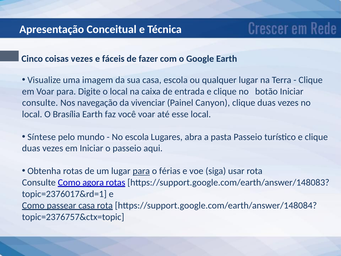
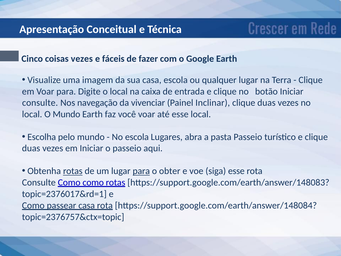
Canyon: Canyon -> Inclinar
O Brasília: Brasília -> Mundo
Síntese: Síntese -> Escolha
rotas at (73, 171) underline: none -> present
férias: férias -> obter
siga usar: usar -> esse
Como agora: agora -> como
